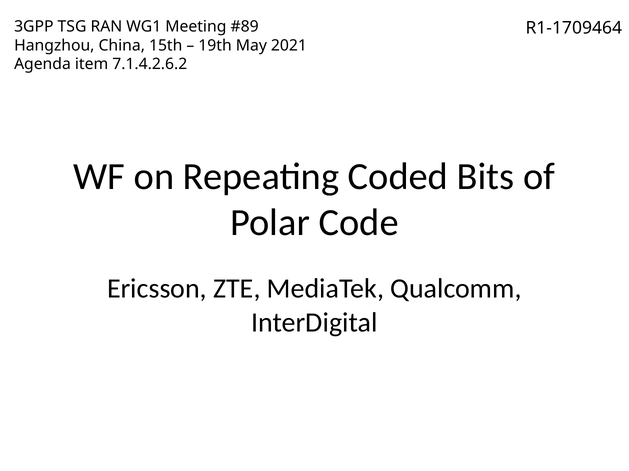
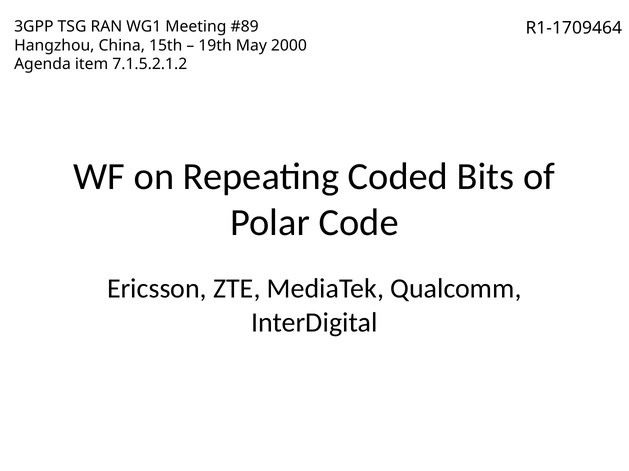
2021: 2021 -> 2000
7.1.4.2.6.2: 7.1.4.2.6.2 -> 7.1.5.2.1.2
